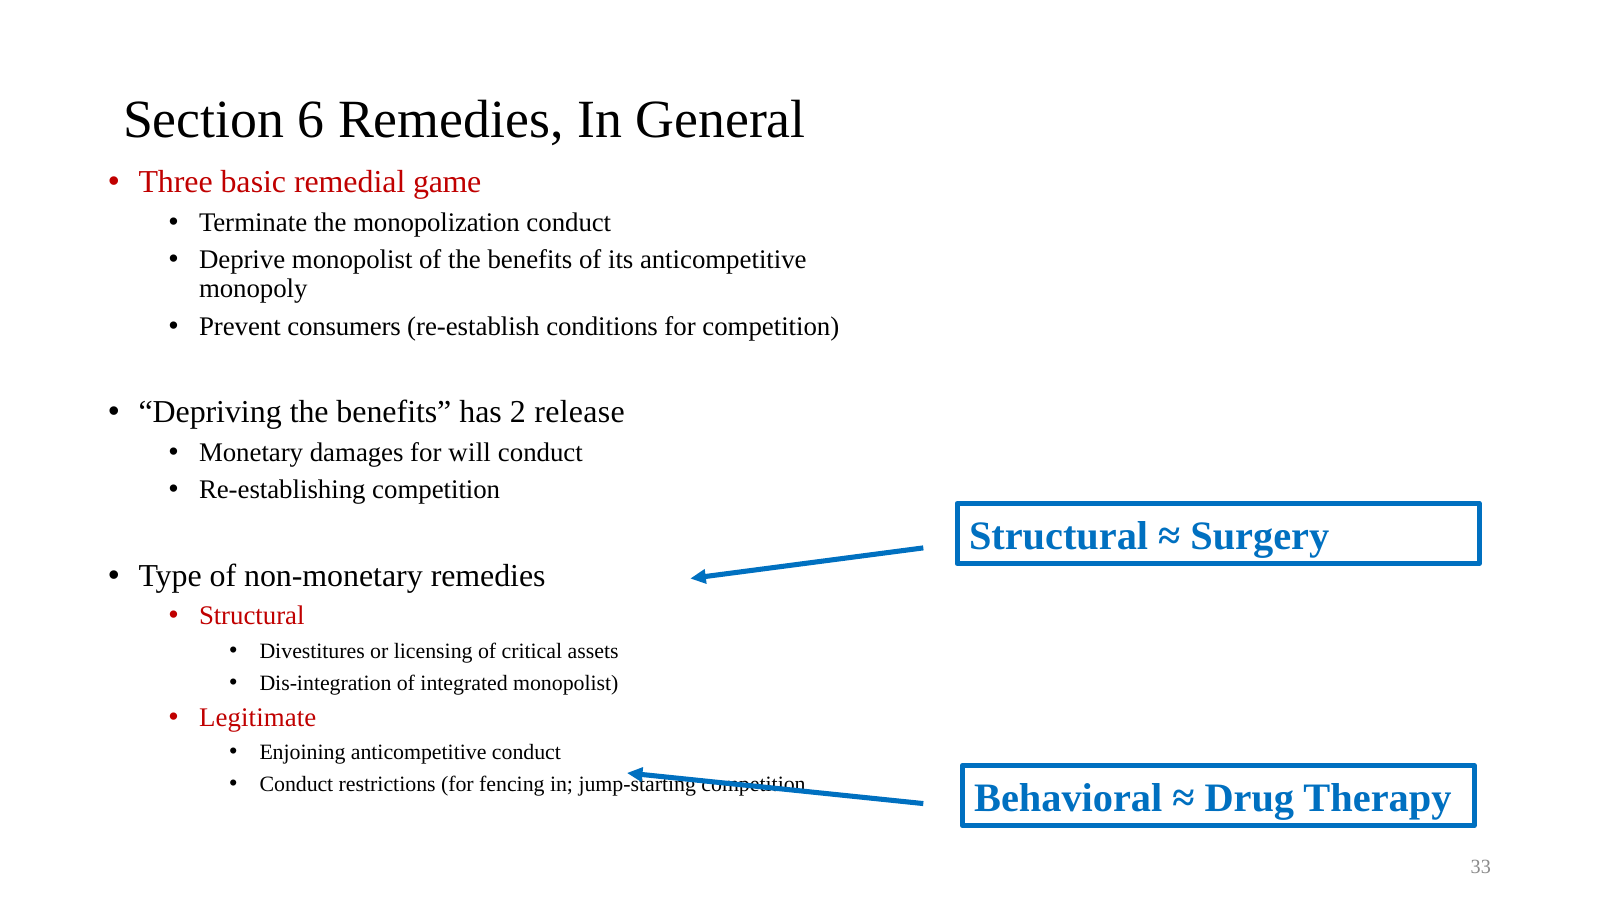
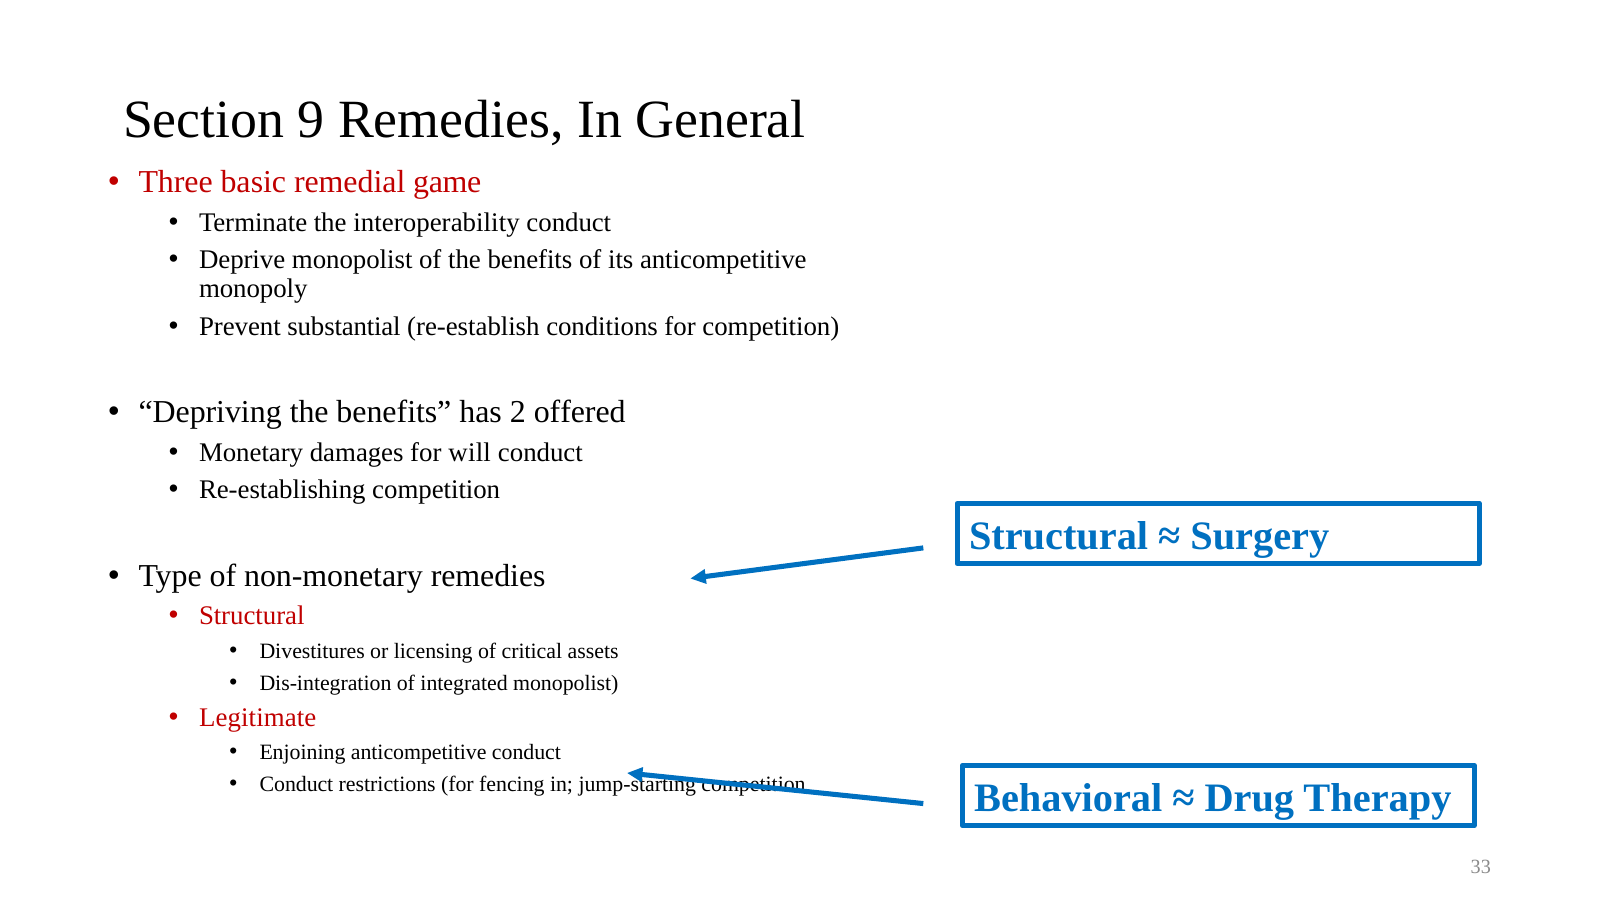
6: 6 -> 9
monopolization: monopolization -> interoperability
consumers: consumers -> substantial
release: release -> offered
